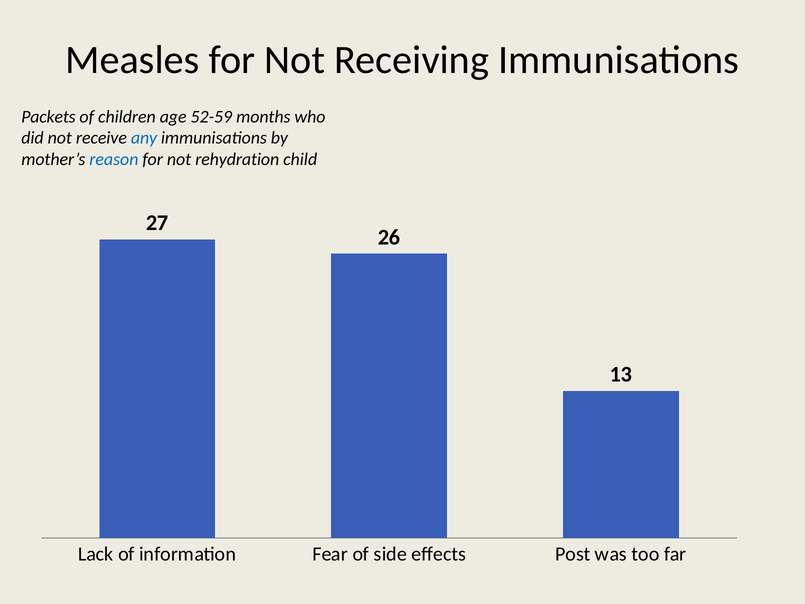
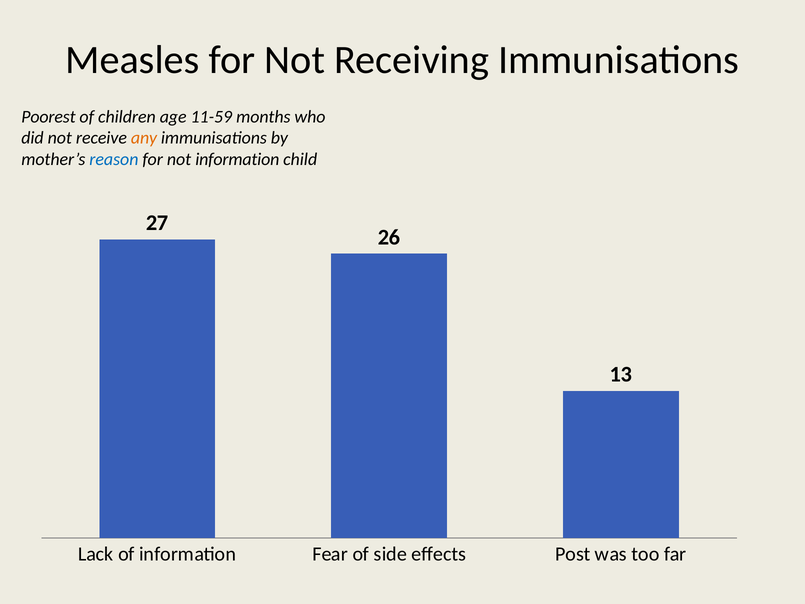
Packets: Packets -> Poorest
52-59: 52-59 -> 11-59
any colour: blue -> orange
not rehydration: rehydration -> information
